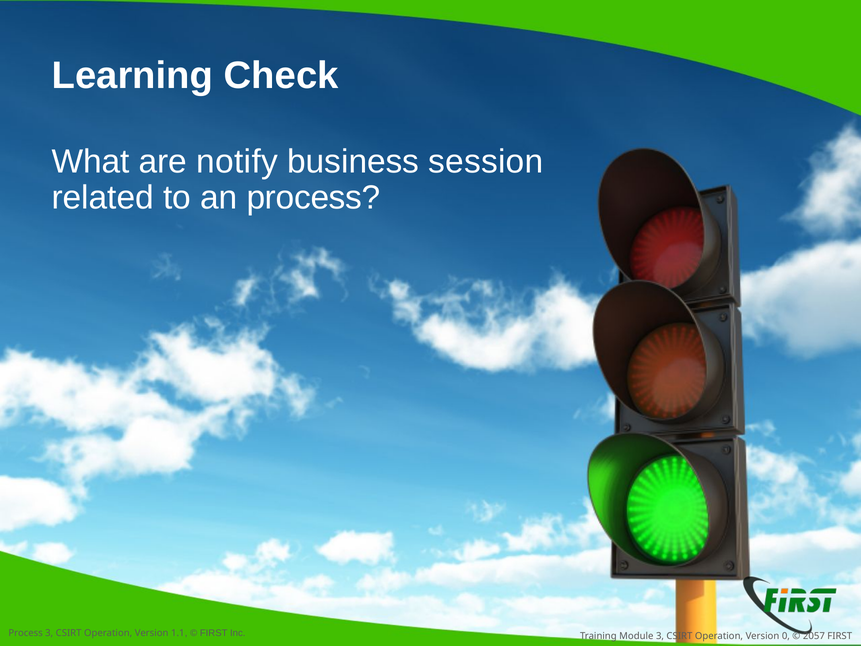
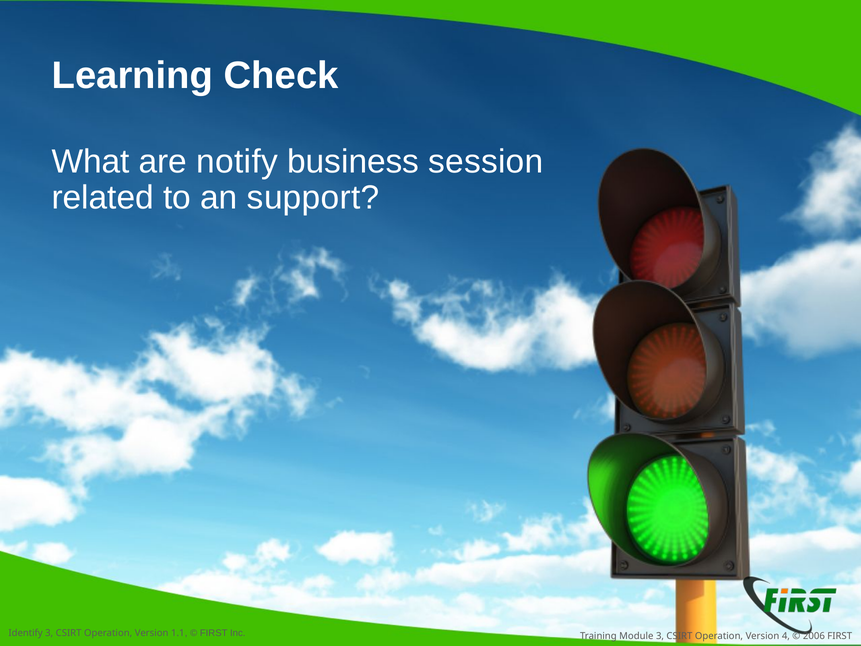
an process: process -> support
Process at (26, 633): Process -> Identify
0: 0 -> 4
2057: 2057 -> 2006
